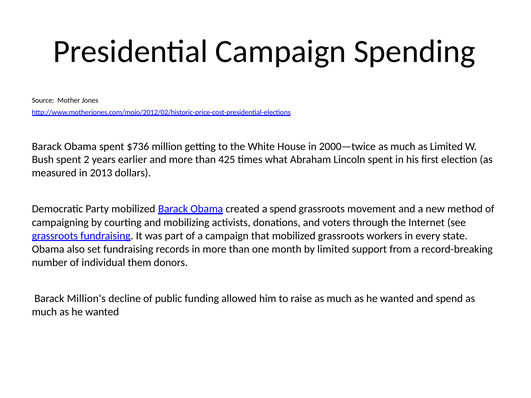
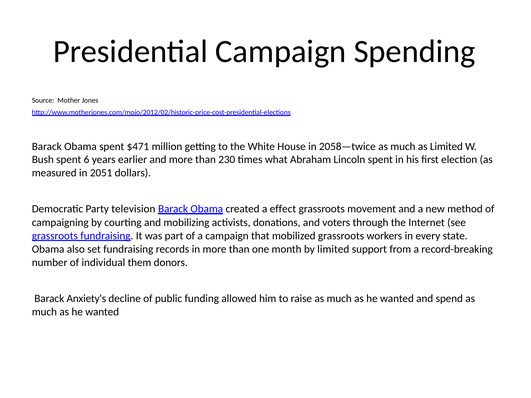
$736: $736 -> $471
2000—twice: 2000—twice -> 2058—twice
2: 2 -> 6
425: 425 -> 230
2013: 2013 -> 2051
Party mobilized: mobilized -> television
a spend: spend -> effect
Million's: Million's -> Anxiety's
